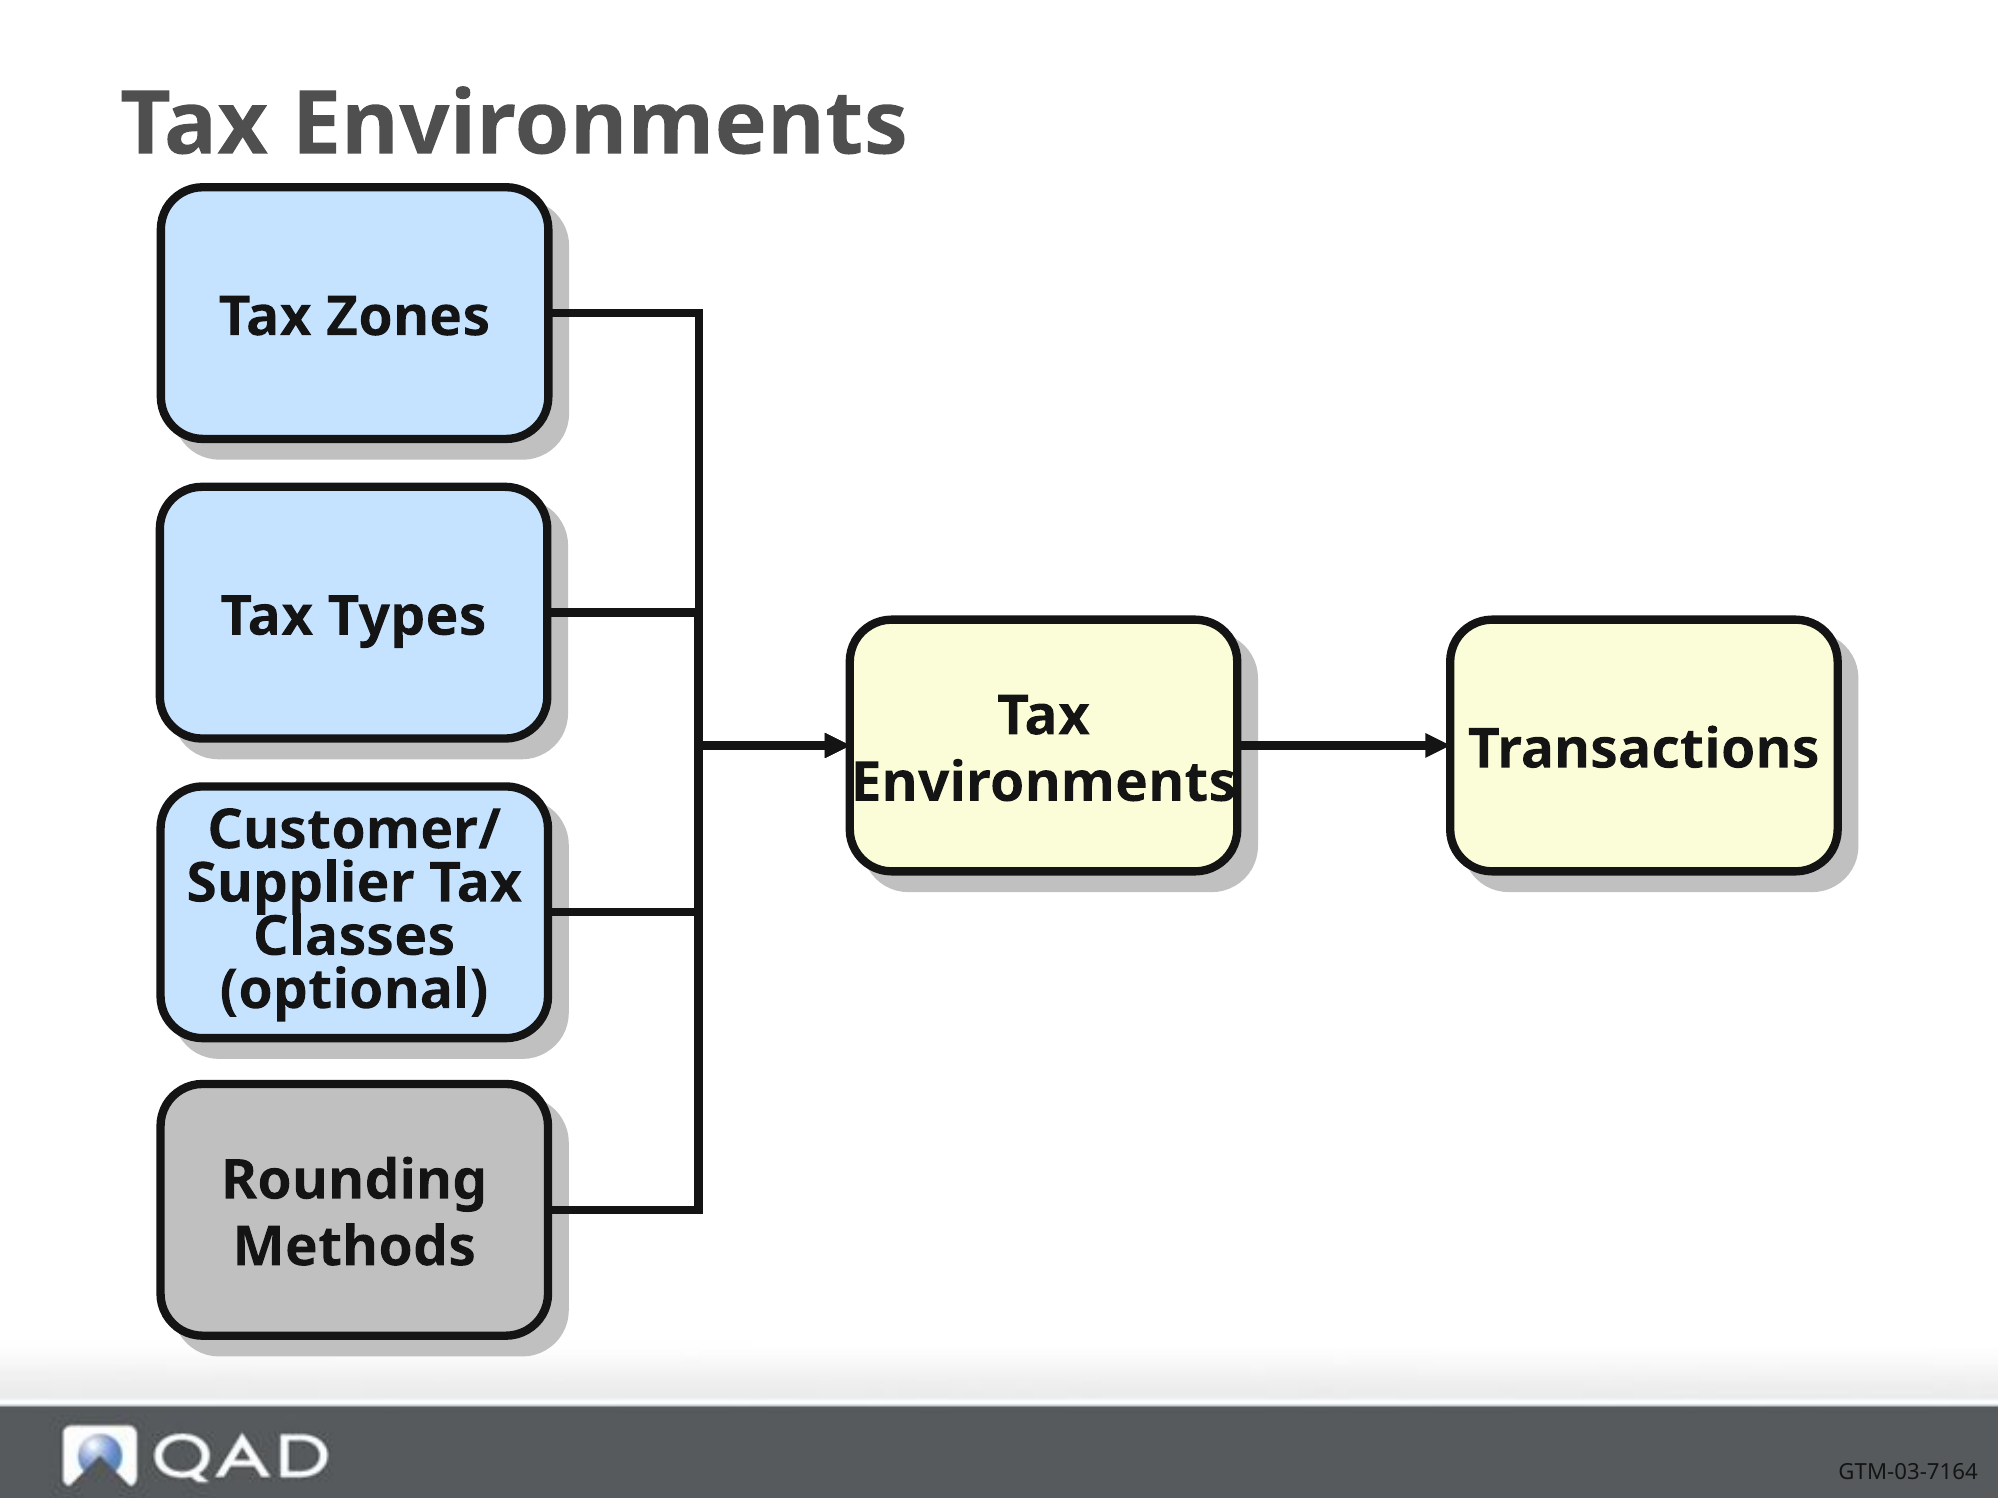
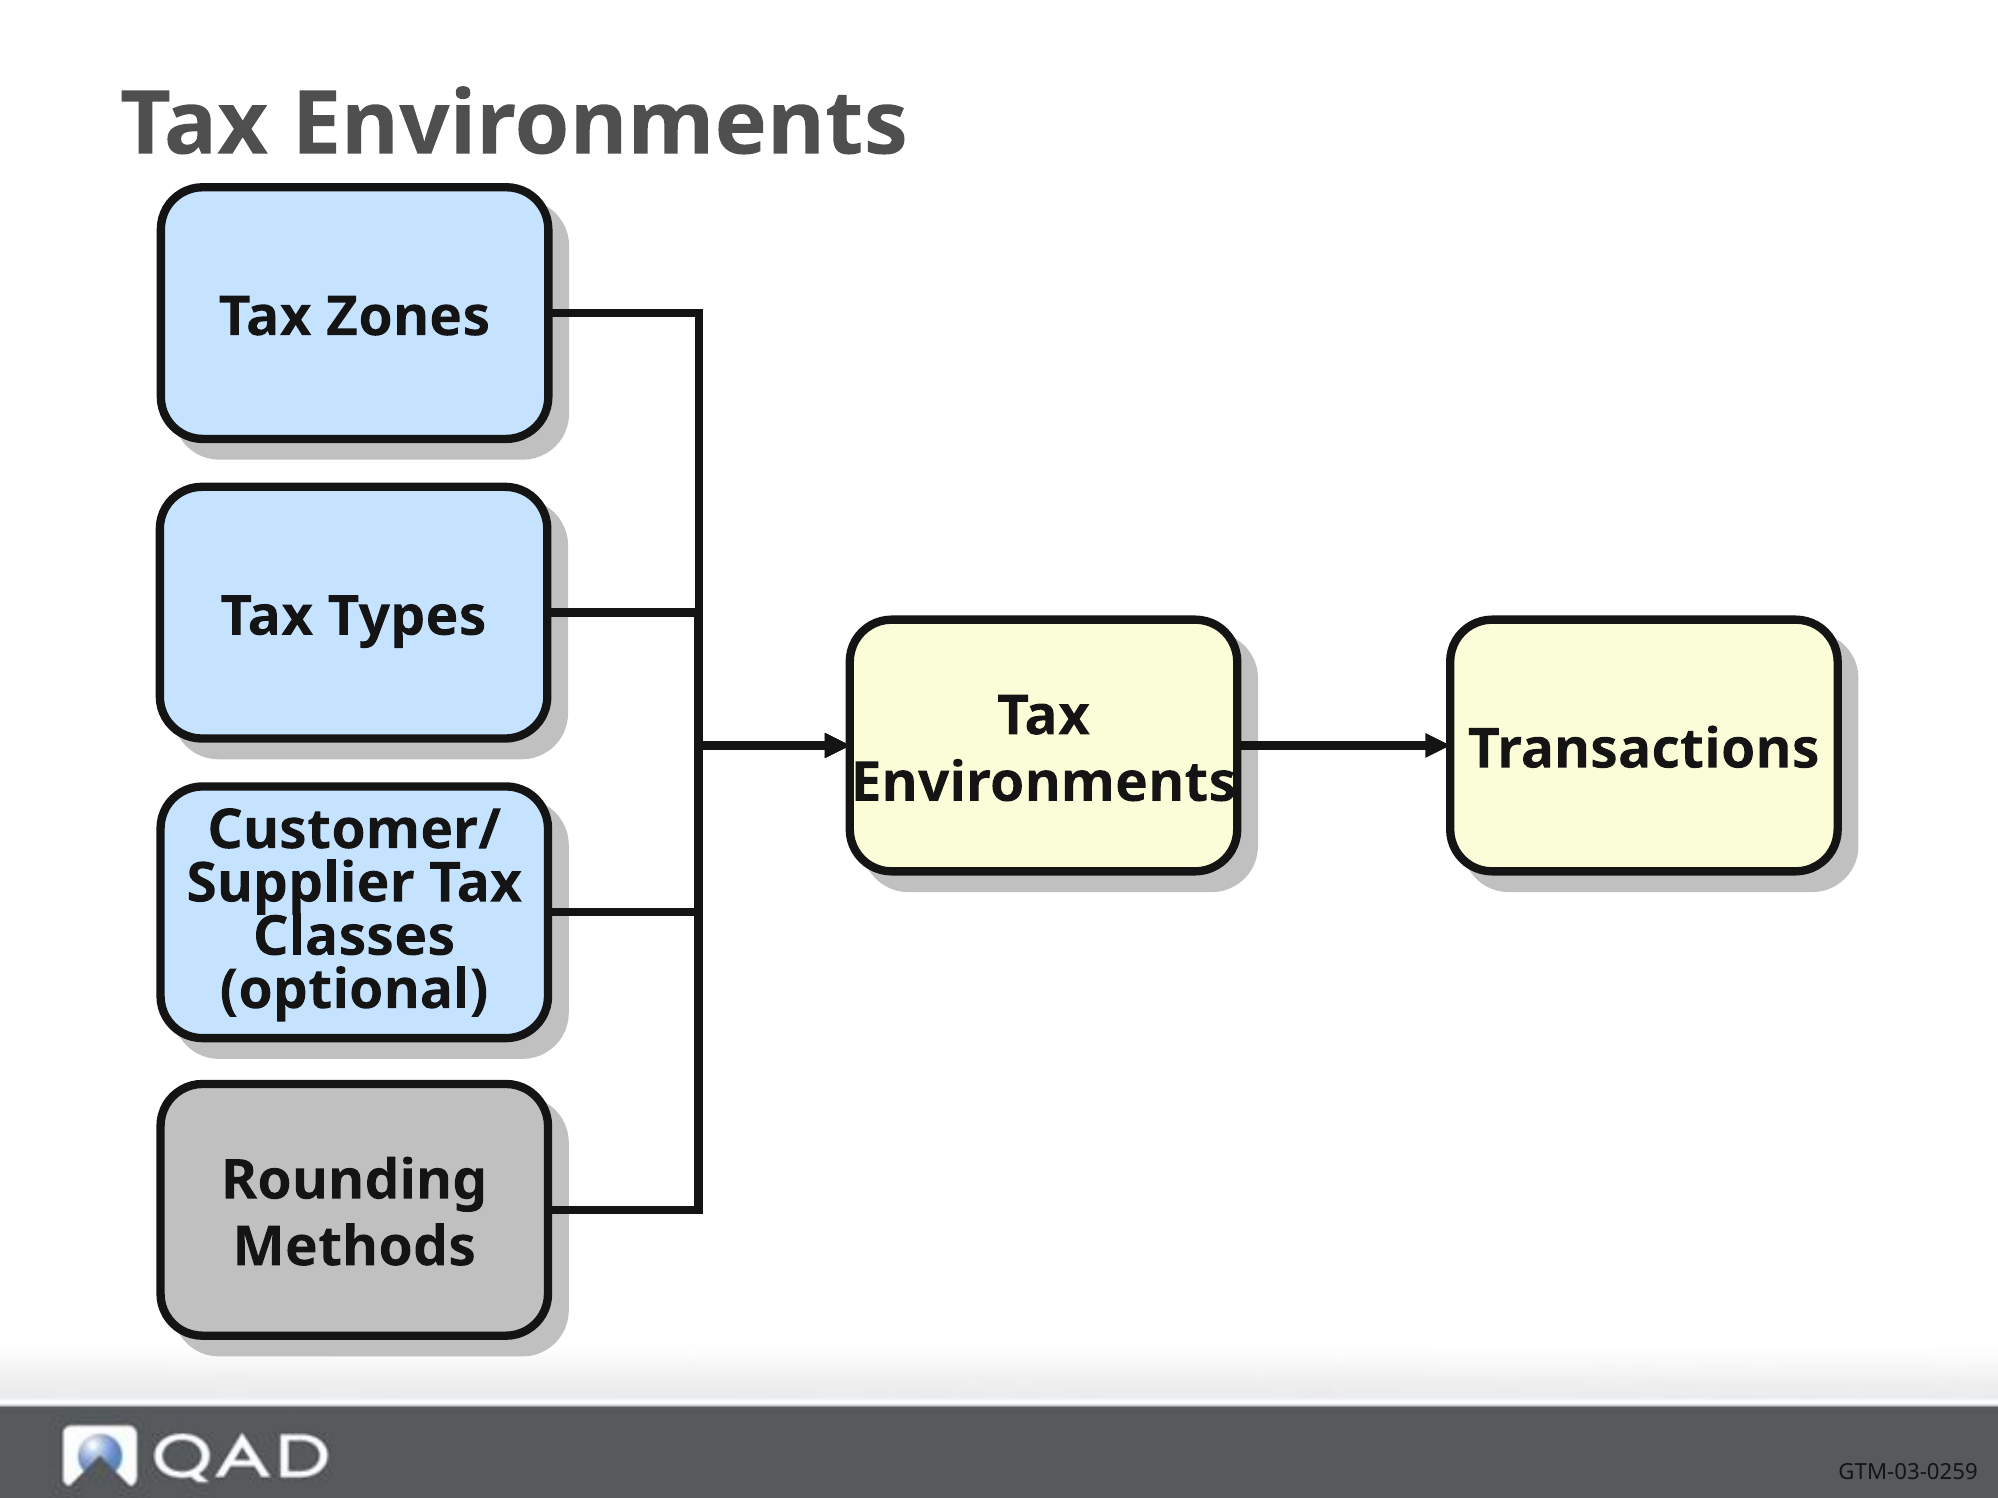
GTM-03-7164: GTM-03-7164 -> GTM-03-0259
